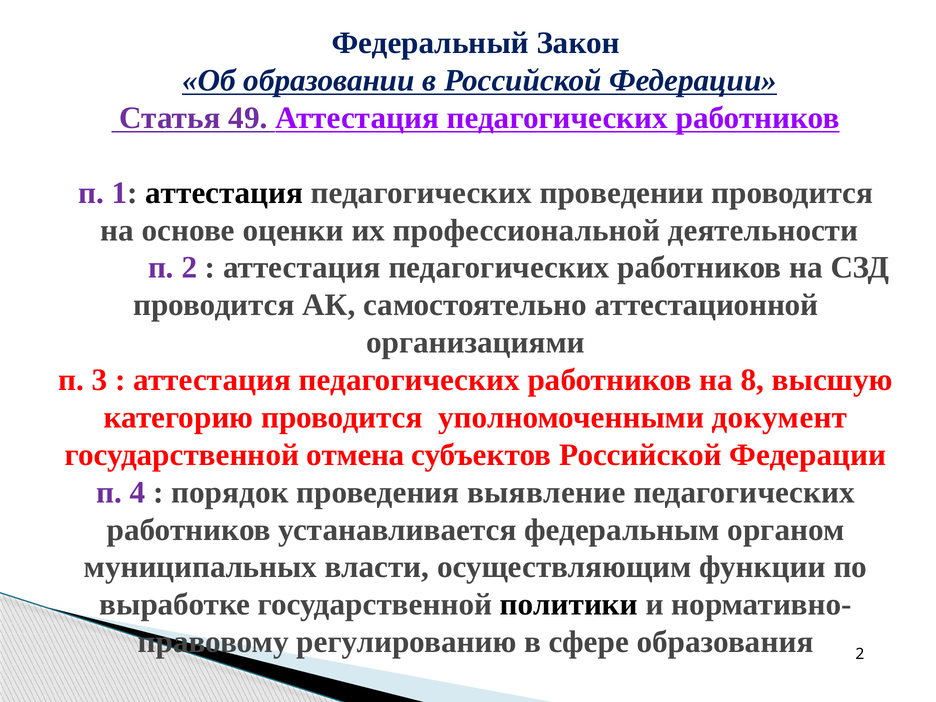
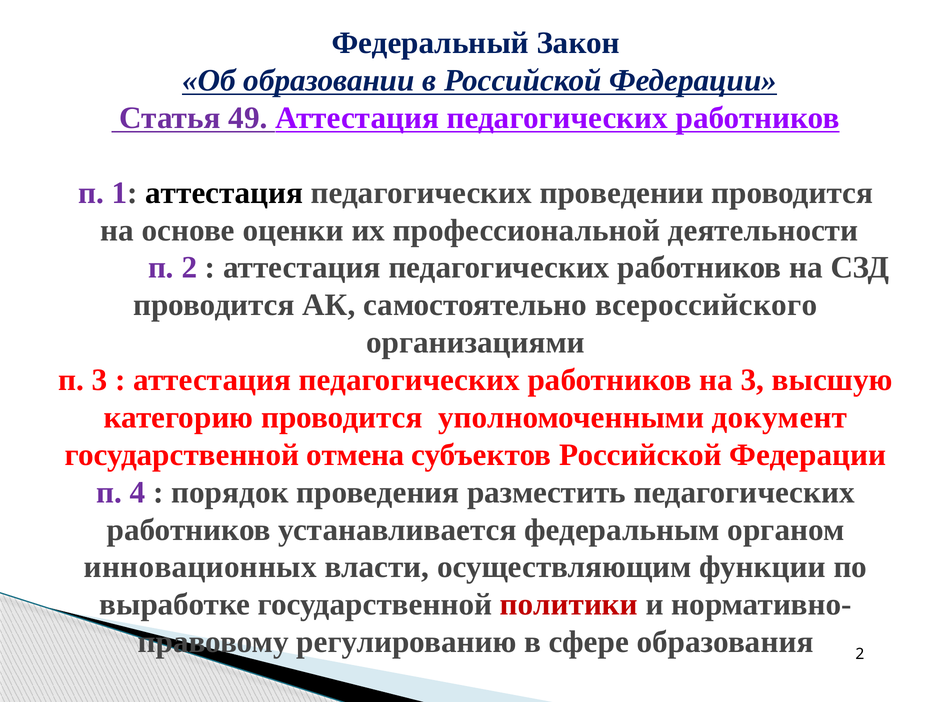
аттестационной: аттестационной -> всероссийского
на 8: 8 -> 3
выявление: выявление -> разместить
муниципальных: муниципальных -> инновационных
политики colour: black -> red
